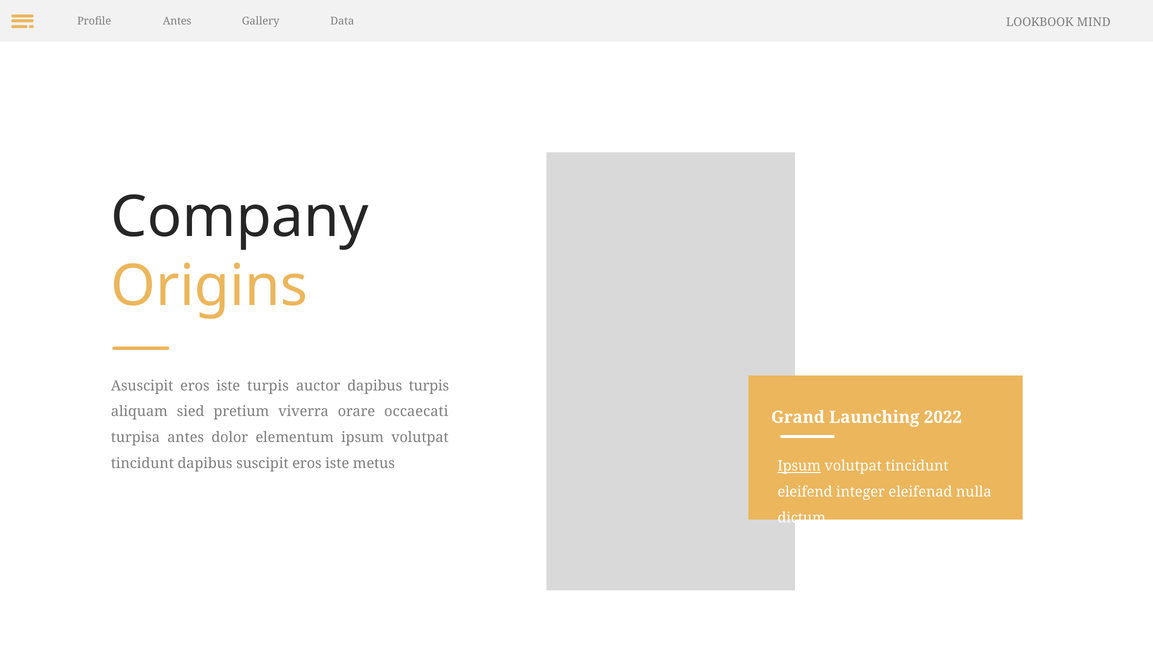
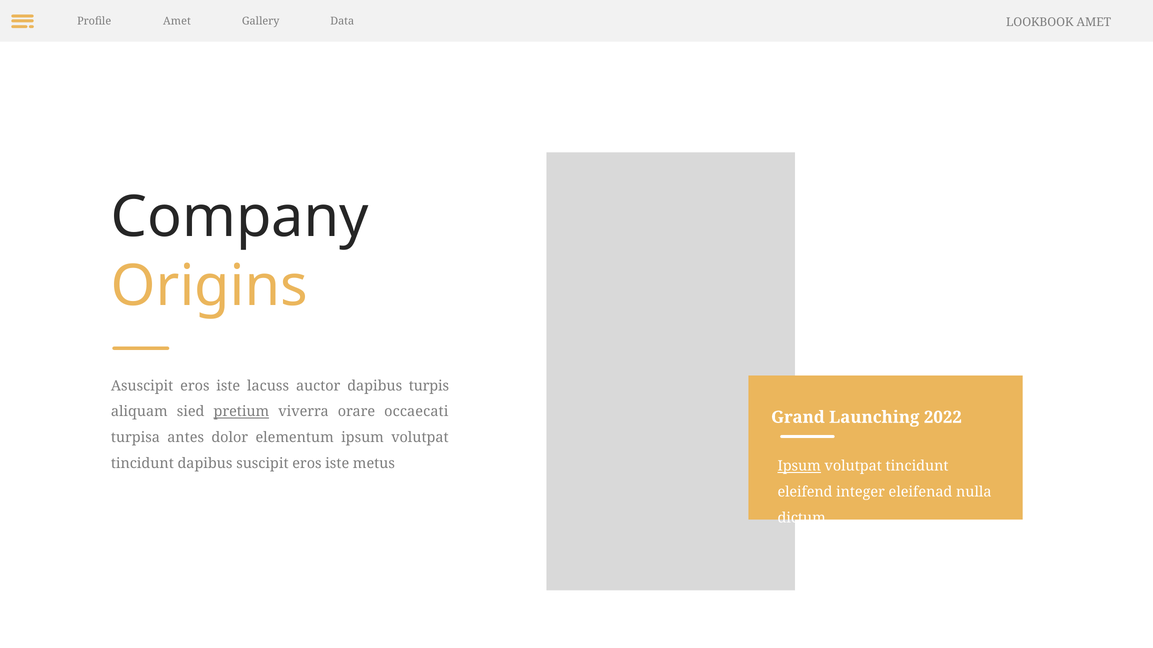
Profile Antes: Antes -> Amet
LOOKBOOK MIND: MIND -> AMET
iste turpis: turpis -> lacuss
pretium underline: none -> present
